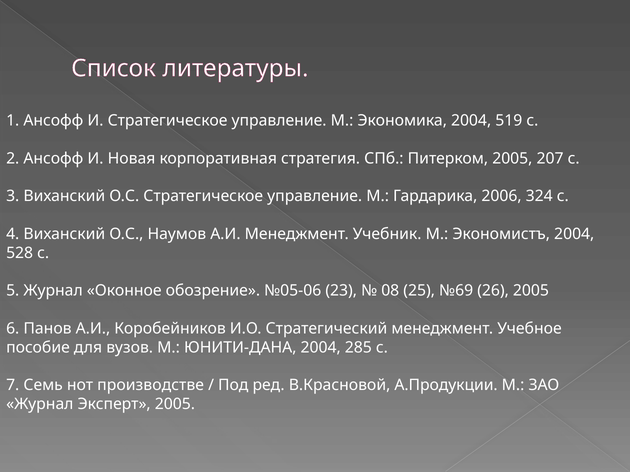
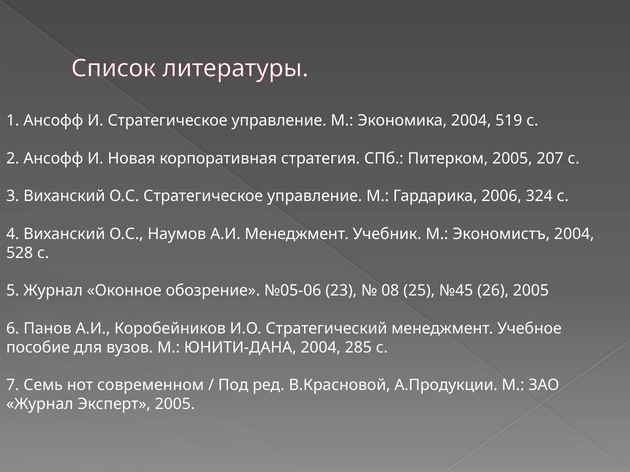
№69: №69 -> №45
производстве: производстве -> современном
